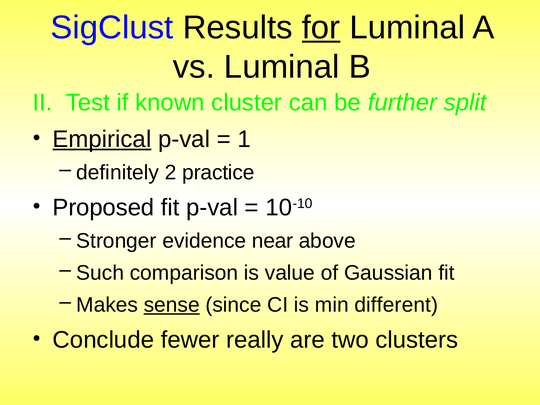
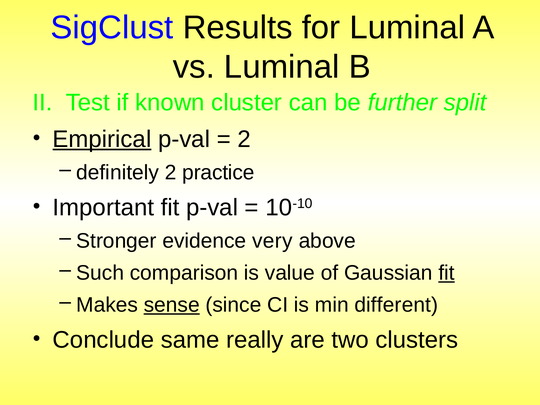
for underline: present -> none
1 at (244, 139): 1 -> 2
Proposed: Proposed -> Important
near: near -> very
fit at (447, 273) underline: none -> present
fewer: fewer -> same
